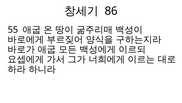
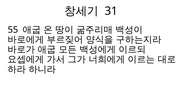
86: 86 -> 31
